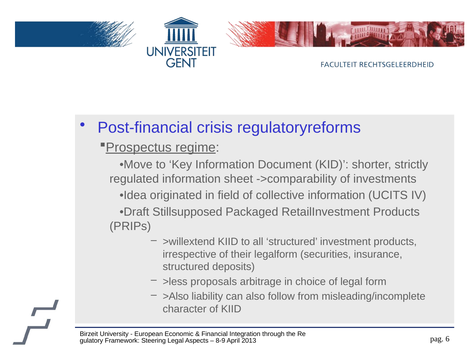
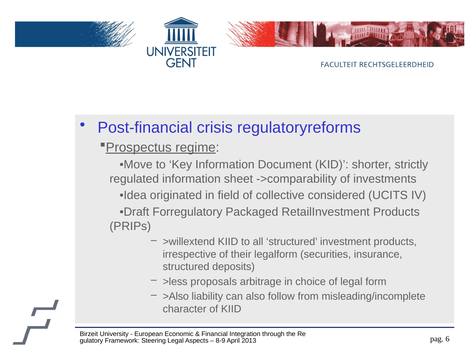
collective information: information -> considered
Stillsupposed: Stillsupposed -> Forregulatory
